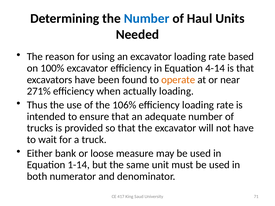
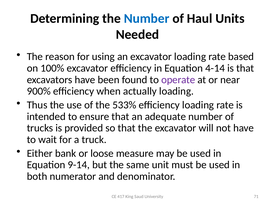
operate colour: orange -> purple
271%: 271% -> 900%
106%: 106% -> 533%
1-14: 1-14 -> 9-14
